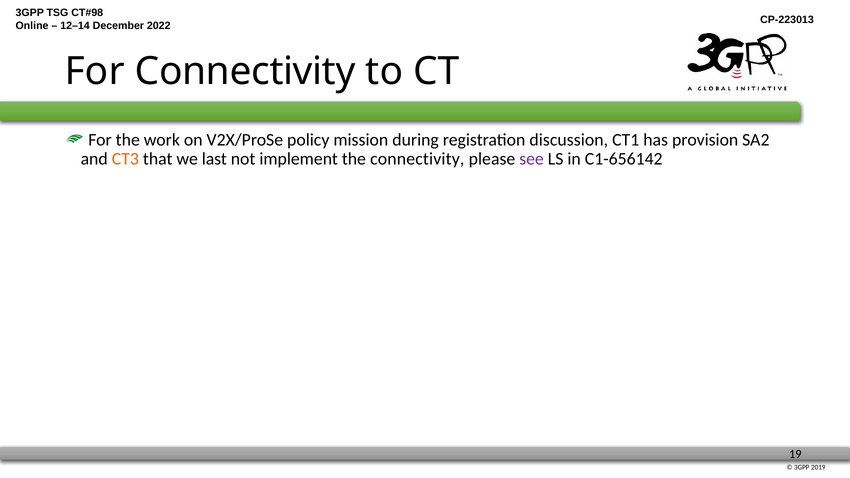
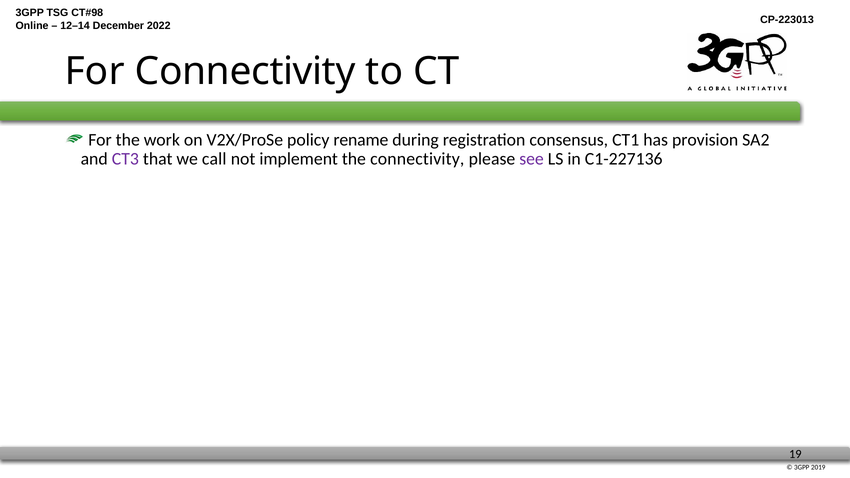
mission: mission -> rename
discussion: discussion -> consensus
CT3 colour: orange -> purple
last: last -> call
C1-656142: C1-656142 -> C1-227136
